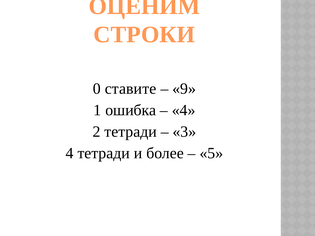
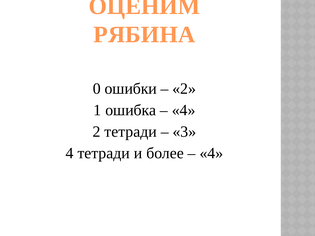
СТРОКИ: СТРОКИ -> РЯБИНА
ставите: ставите -> ошибки
9 at (184, 89): 9 -> 2
5 at (211, 153): 5 -> 4
